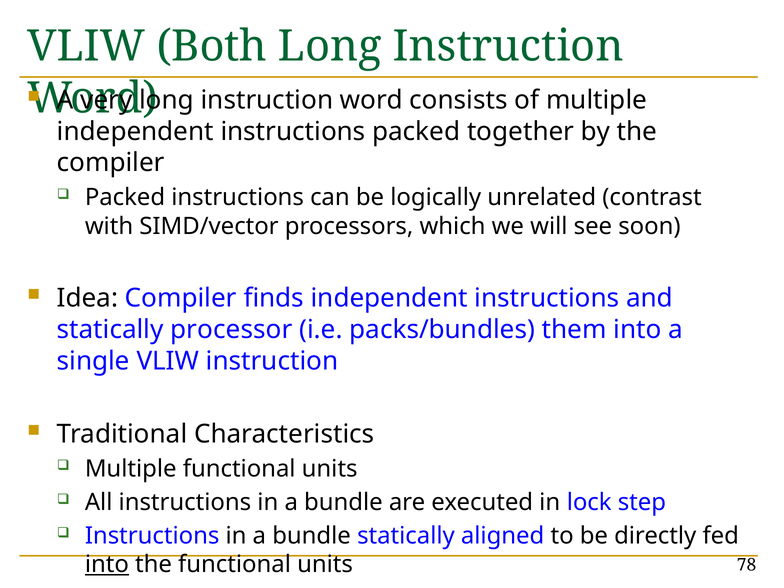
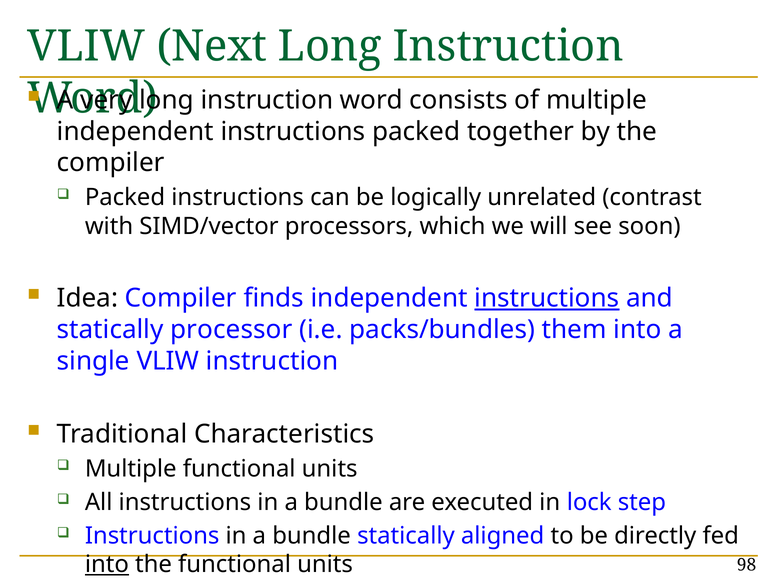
Both: Both -> Next
instructions at (547, 298) underline: none -> present
78: 78 -> 98
